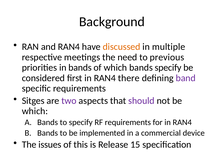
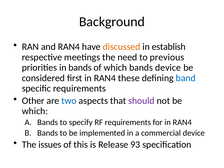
multiple: multiple -> establish
bands specify: specify -> device
there: there -> these
band colour: purple -> blue
Sitges: Sitges -> Other
two colour: purple -> blue
15: 15 -> 93
